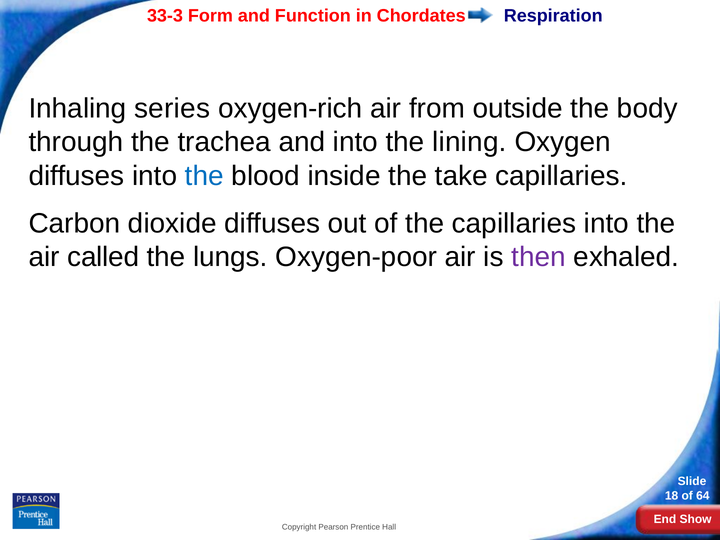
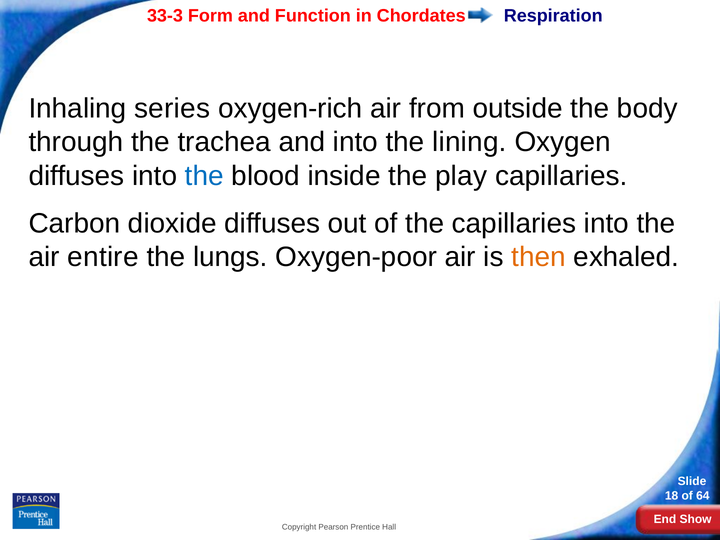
take: take -> play
called: called -> entire
then colour: purple -> orange
